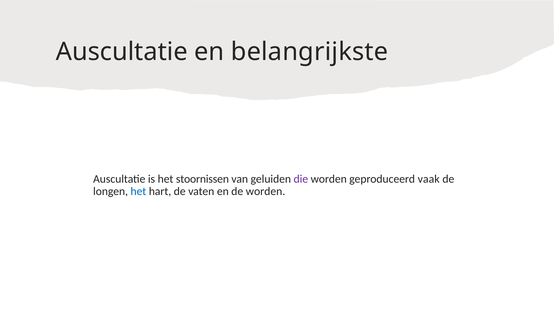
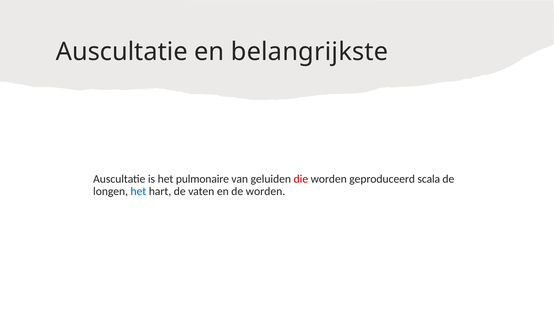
stoornissen: stoornissen -> pulmonaire
die colour: purple -> red
vaak: vaak -> scala
